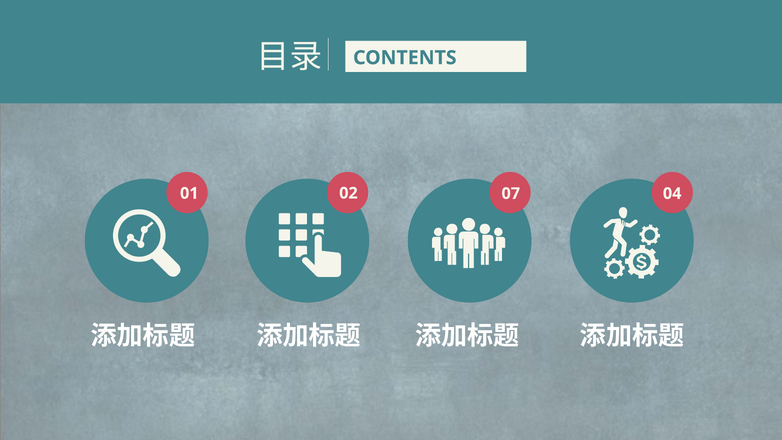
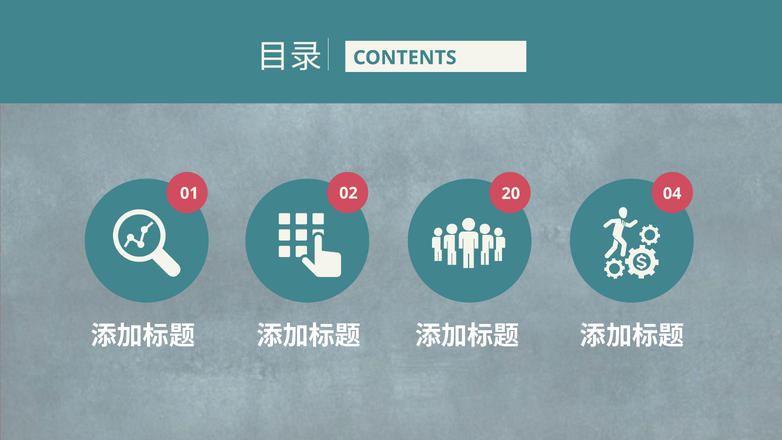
07: 07 -> 20
